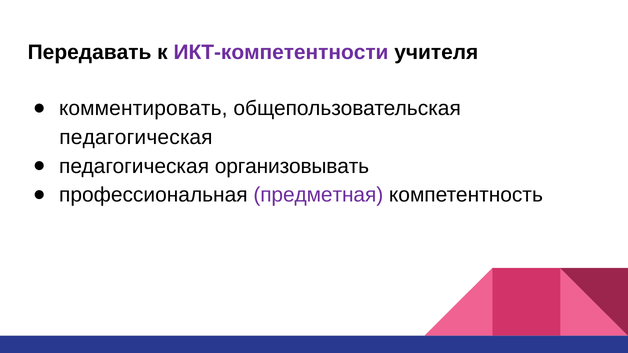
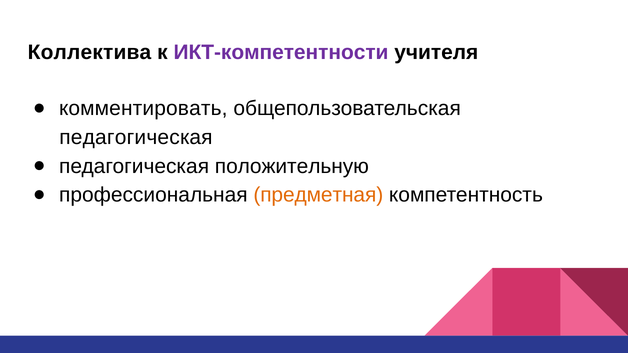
Передавать: Передавать -> Коллектива
организовывать: организовывать -> положительную
предметная colour: purple -> orange
